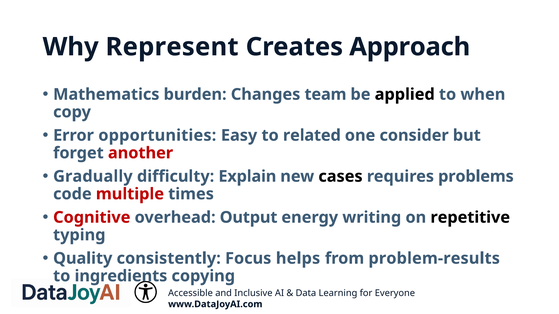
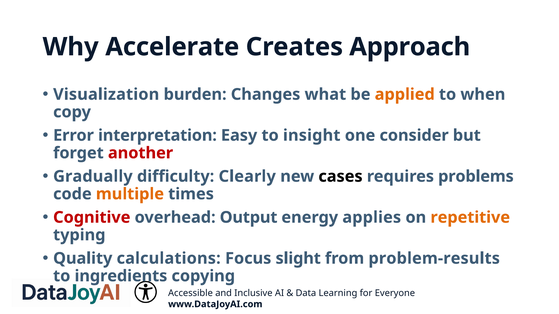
Represent: Represent -> Accelerate
Mathematics: Mathematics -> Visualization
team: team -> what
applied colour: black -> orange
opportunities: opportunities -> interpretation
related: related -> insight
Explain: Explain -> Clearly
multiple colour: red -> orange
writing: writing -> applies
repetitive colour: black -> orange
consistently: consistently -> calculations
helps: helps -> slight
